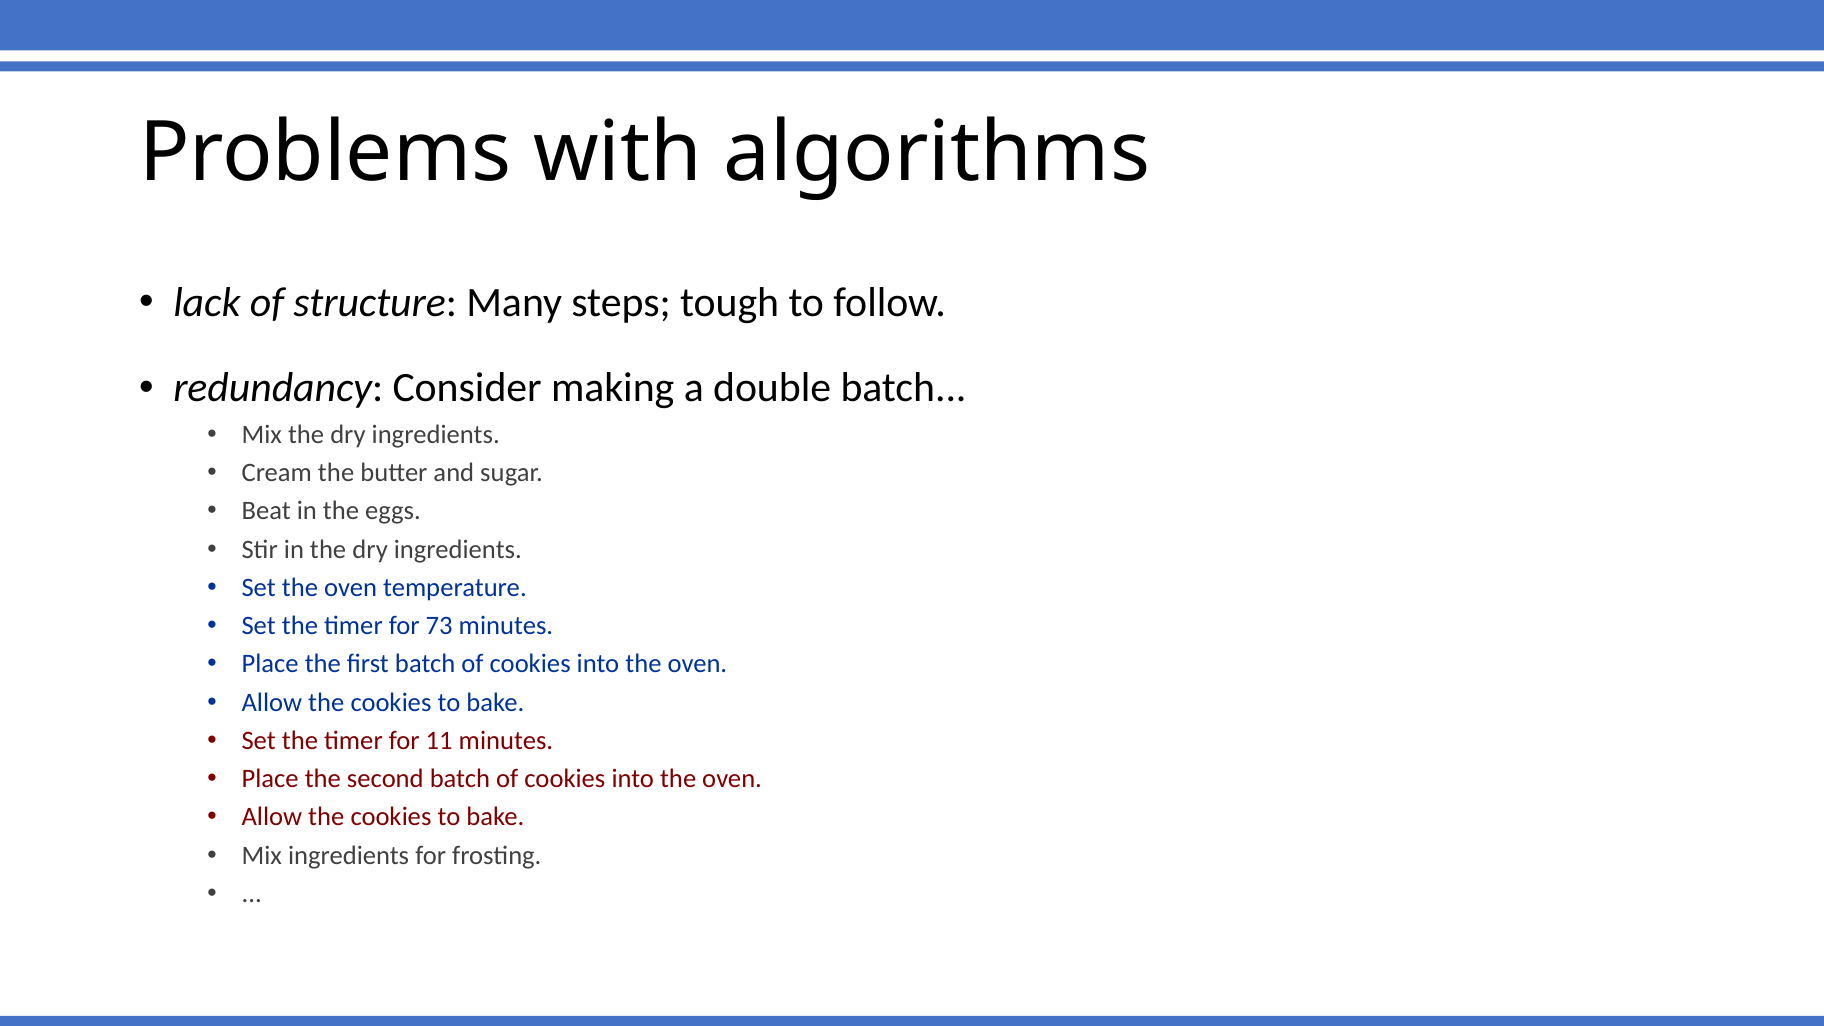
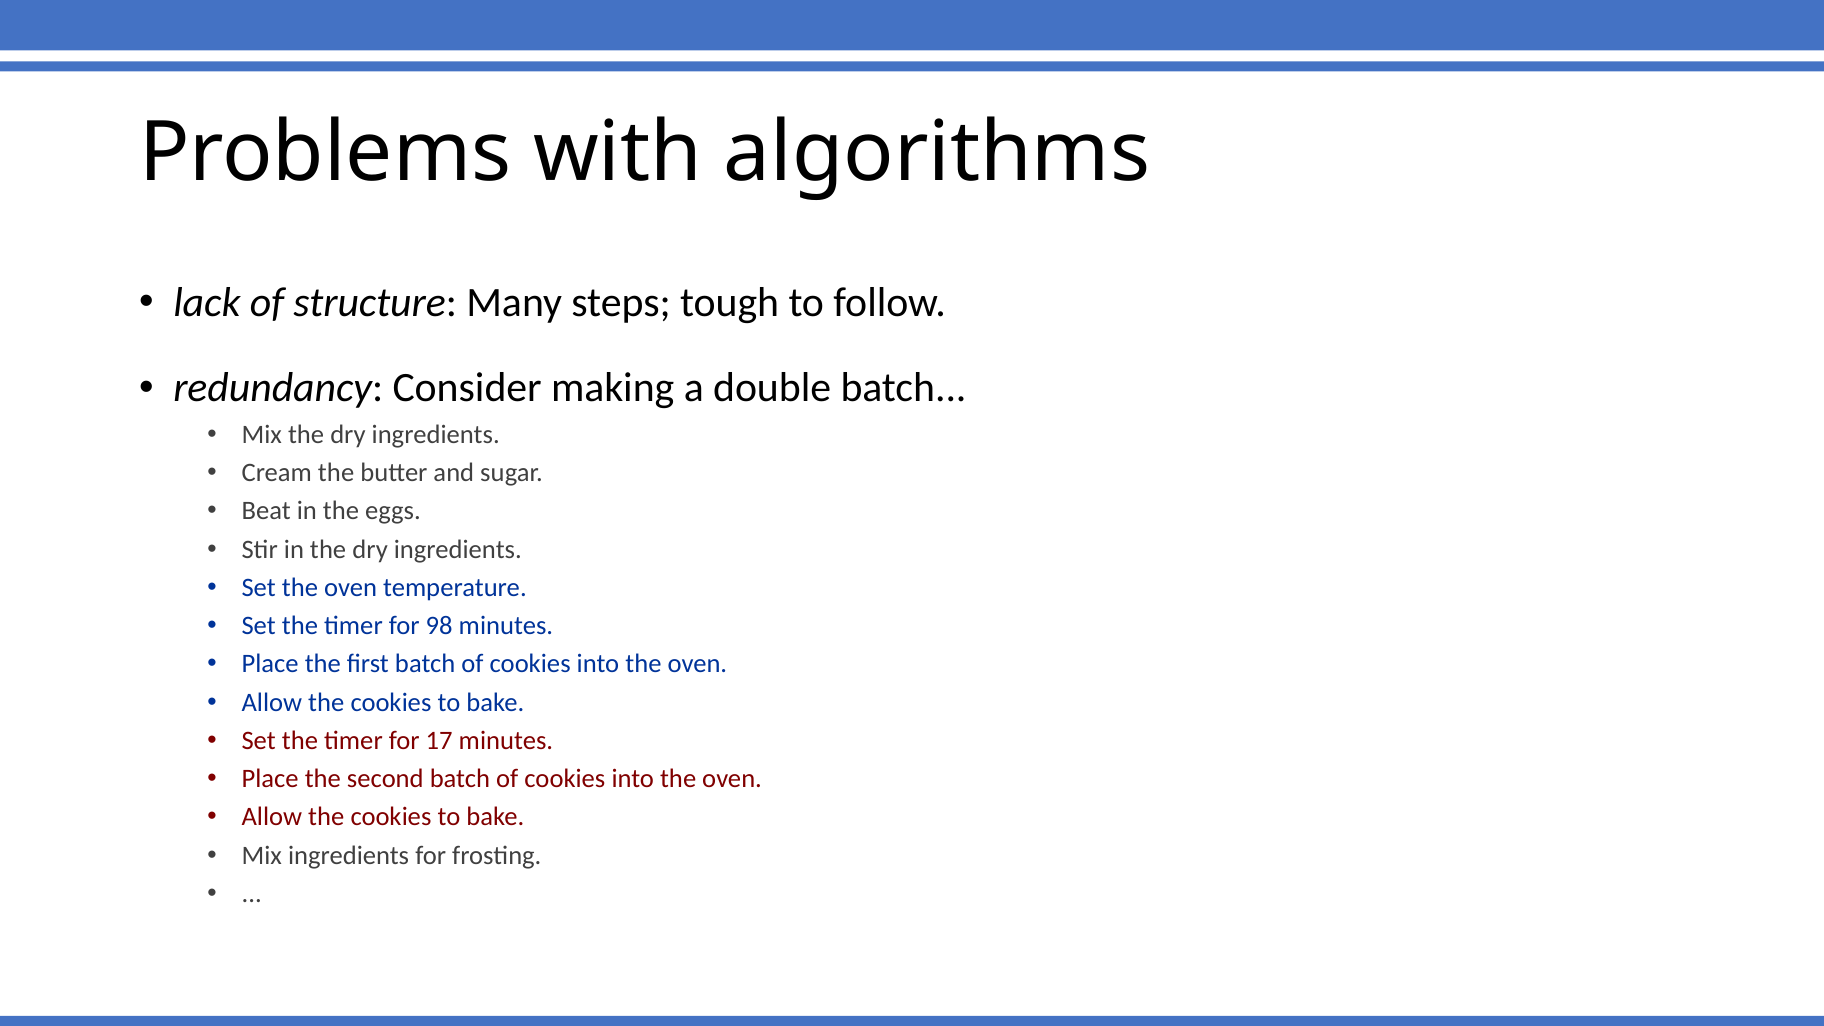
73: 73 -> 98
11: 11 -> 17
